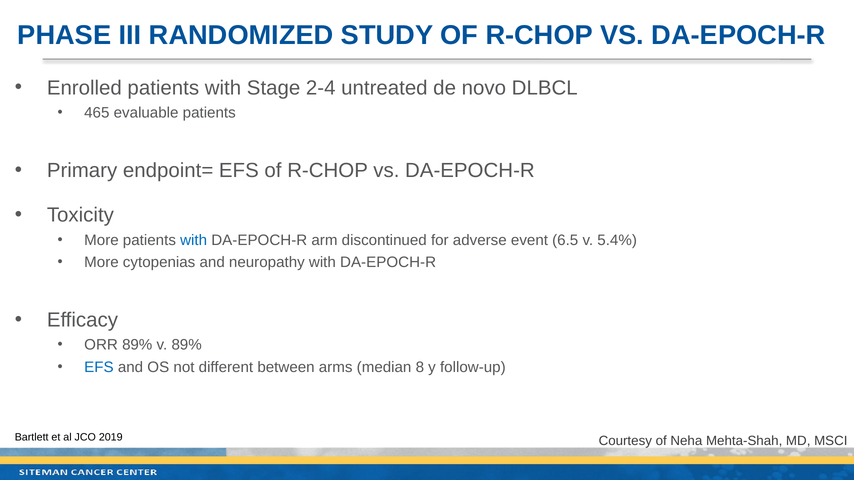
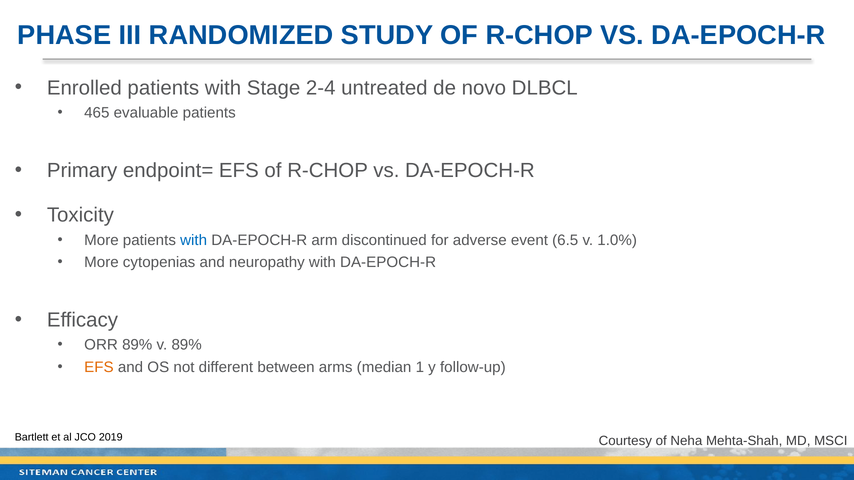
5.4%: 5.4% -> 1.0%
EFS at (99, 367) colour: blue -> orange
8: 8 -> 1
